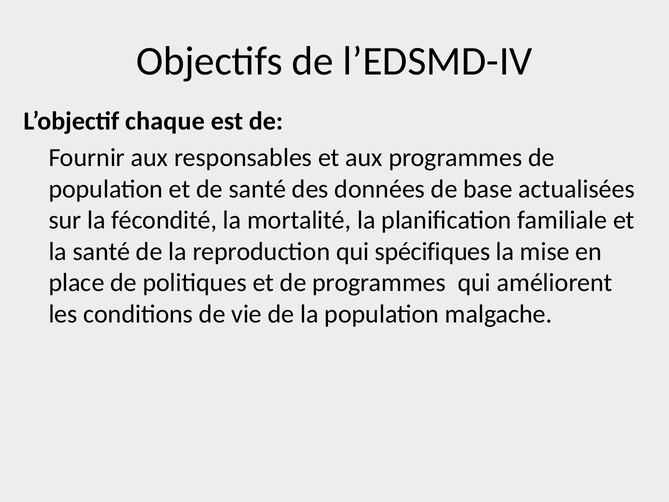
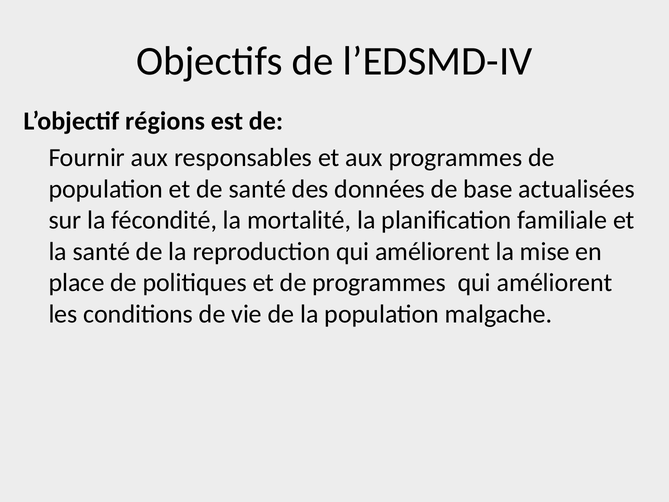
chaque: chaque -> régions
reproduction qui spécifiques: spécifiques -> améliorent
